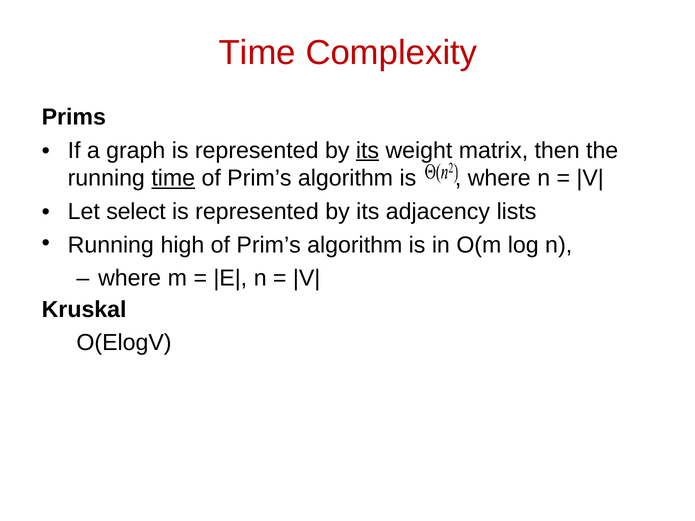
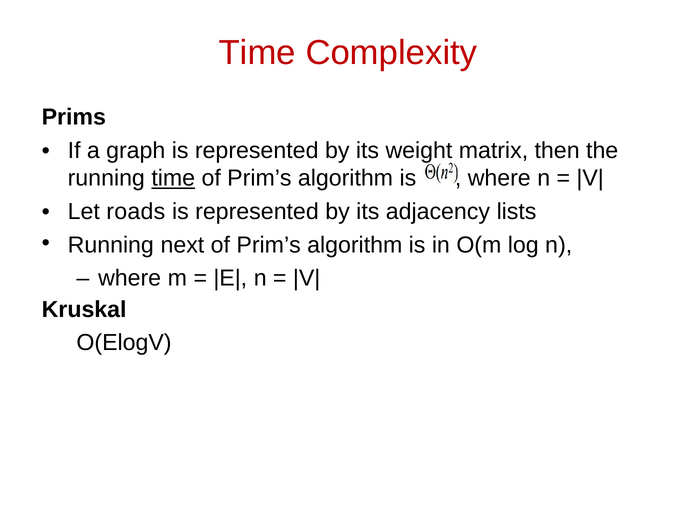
its at (367, 151) underline: present -> none
select: select -> roads
high: high -> next
